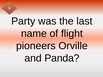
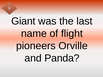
Party: Party -> Giant
